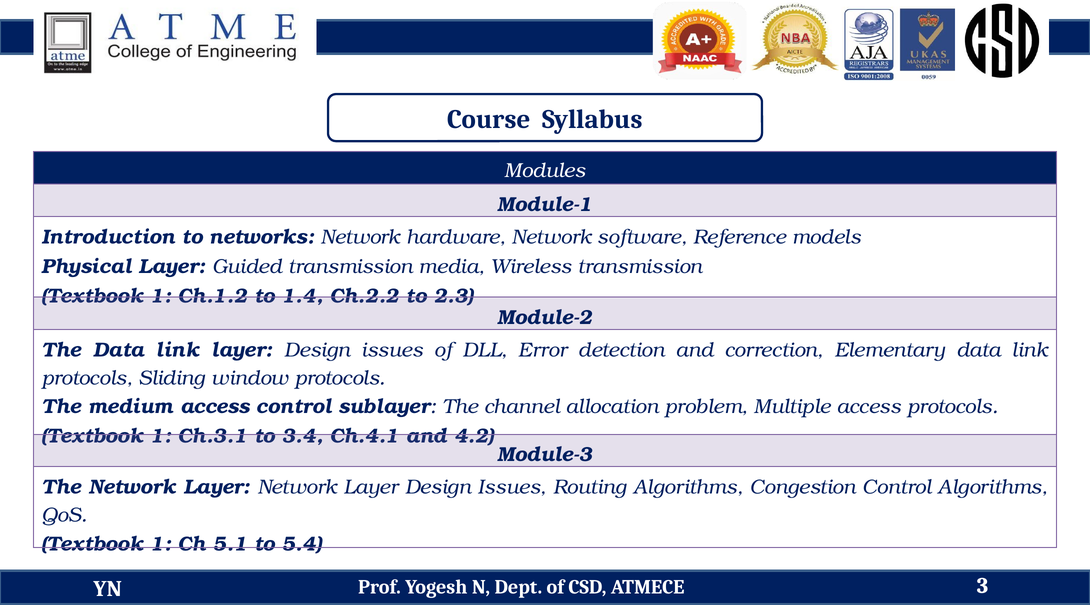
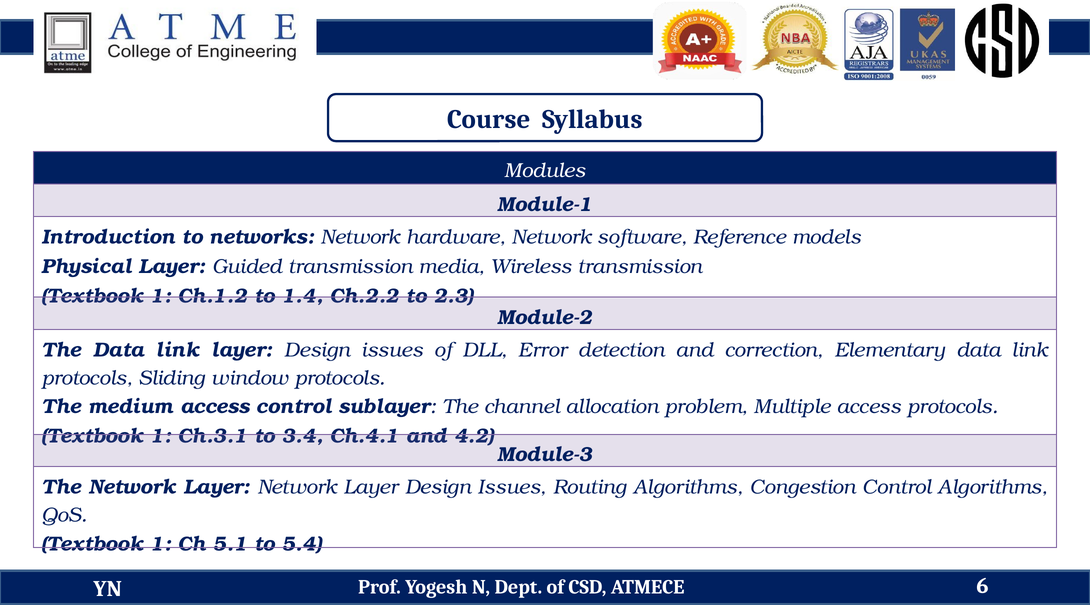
3: 3 -> 6
